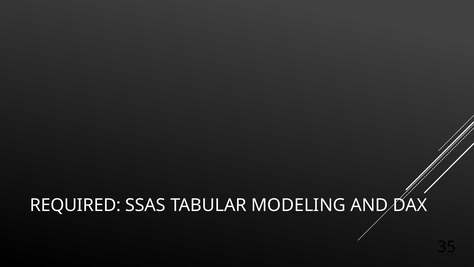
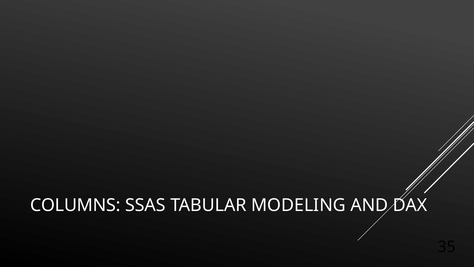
REQUIRED: REQUIRED -> COLUMNS
